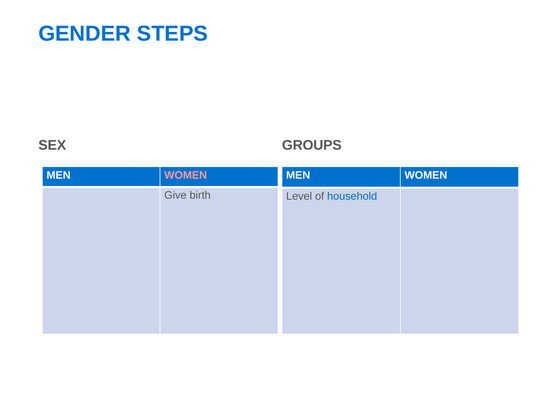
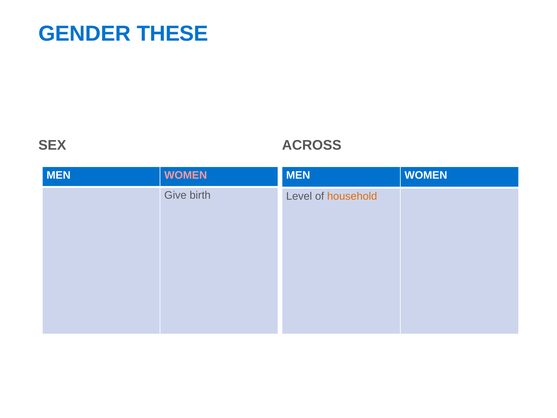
STEPS: STEPS -> THESE
GROUPS: GROUPS -> ACROSS
household colour: blue -> orange
